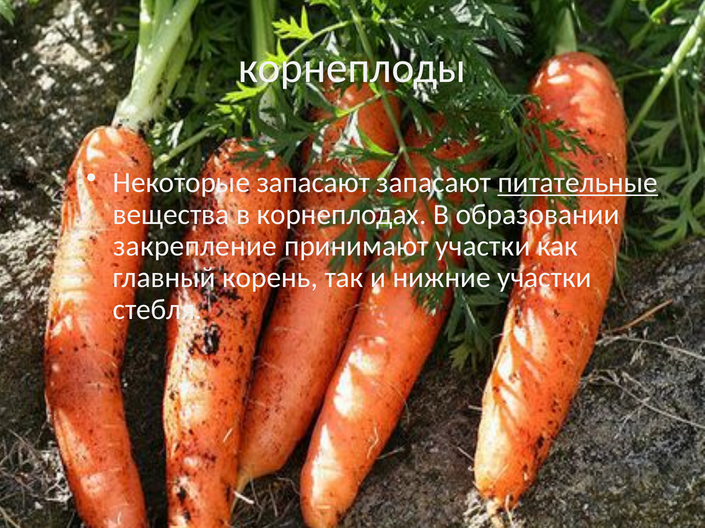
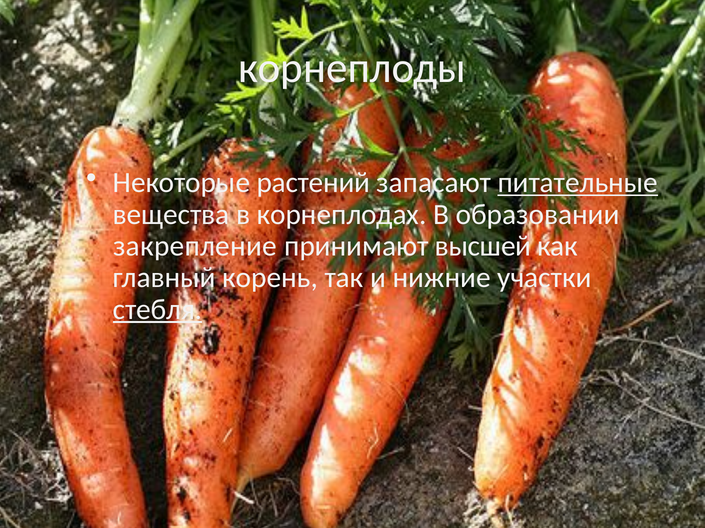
Некоторые запасают: запасают -> растений
принимают участки: участки -> высшей
стебля underline: none -> present
